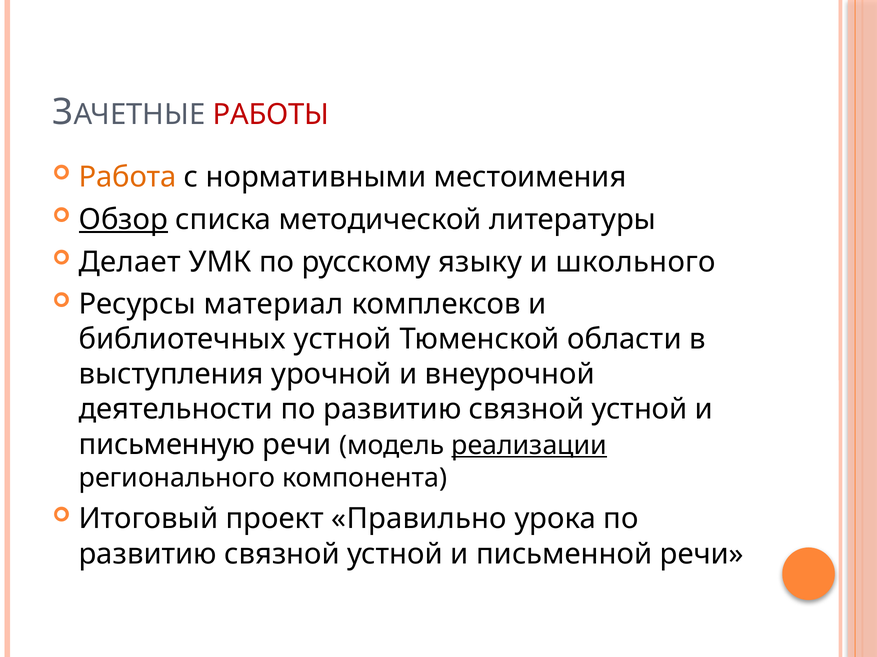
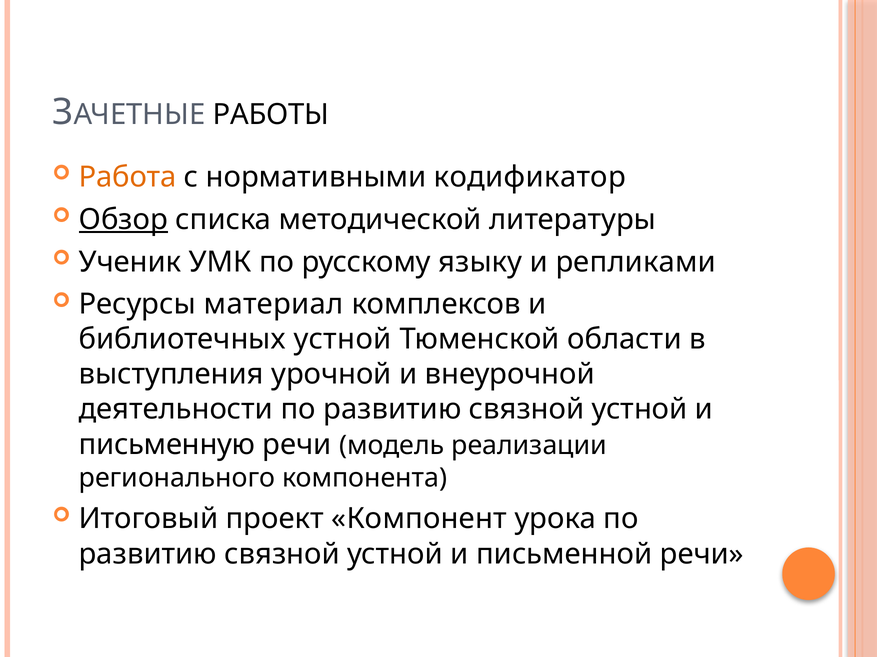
РАБОТЫ colour: red -> black
местоимения: местоимения -> кодификатор
Делает: Делает -> Ученик
школьного: школьного -> репликами
реализации underline: present -> none
Правильно: Правильно -> Компонент
